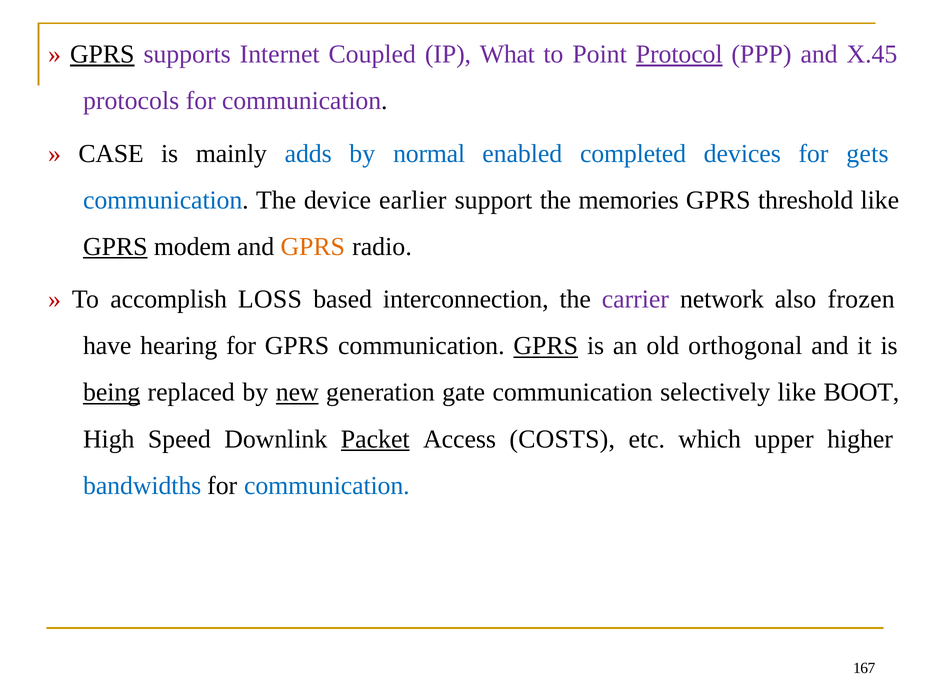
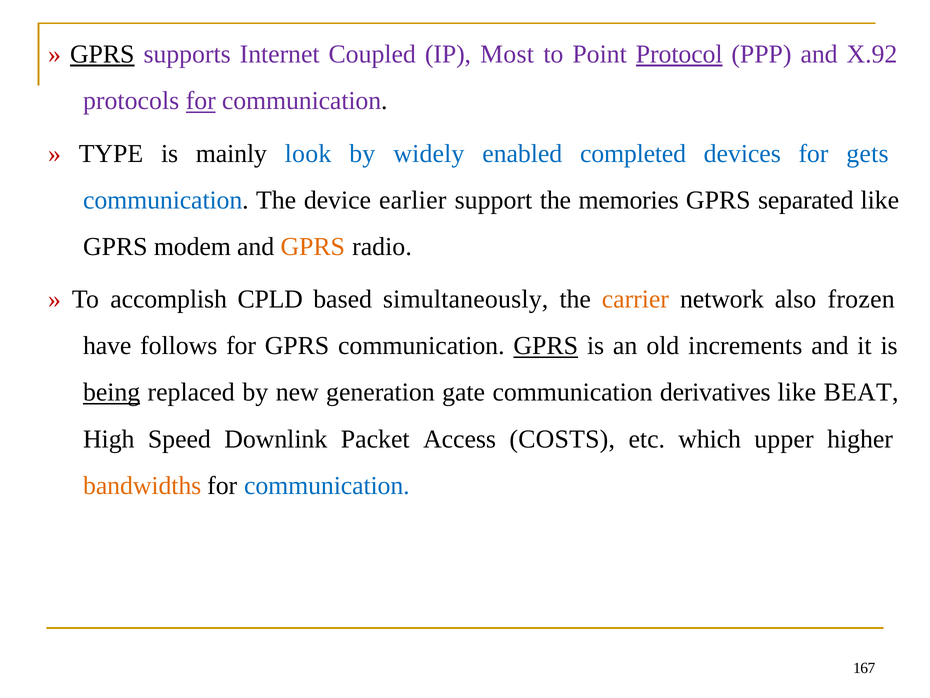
What: What -> Most
X.45: X.45 -> X.92
for at (201, 101) underline: none -> present
CASE: CASE -> TYPE
adds: adds -> look
normal: normal -> widely
threshold: threshold -> separated
GPRS at (115, 247) underline: present -> none
LOSS: LOSS -> CPLD
interconnection: interconnection -> simultaneously
carrier colour: purple -> orange
hearing: hearing -> follows
orthogonal: orthogonal -> increments
new underline: present -> none
selectively: selectively -> derivatives
BOOT: BOOT -> BEAT
Packet underline: present -> none
bandwidths colour: blue -> orange
